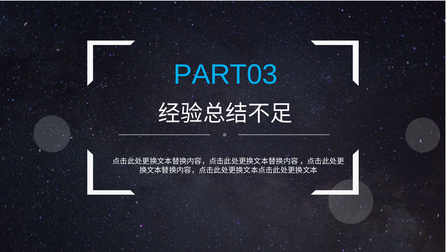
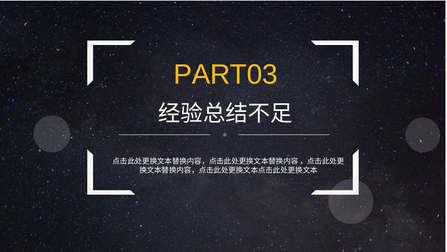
PART03 colour: light blue -> yellow
